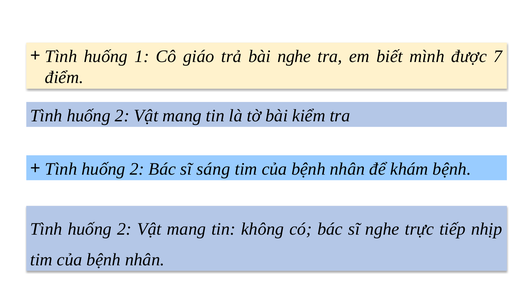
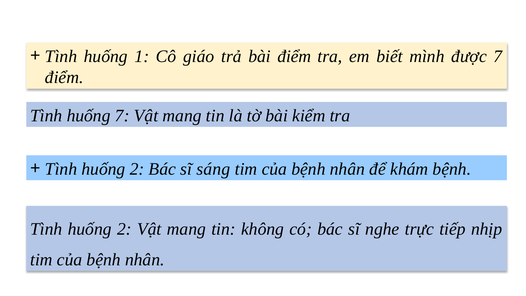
bài nghe: nghe -> điểm
2 at (122, 116): 2 -> 7
